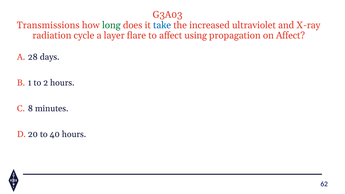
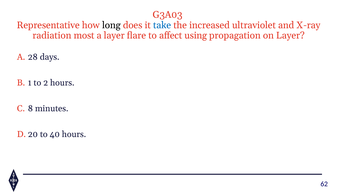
Transmissions: Transmissions -> Representative
long colour: green -> black
cycle: cycle -> most
on Affect: Affect -> Layer
